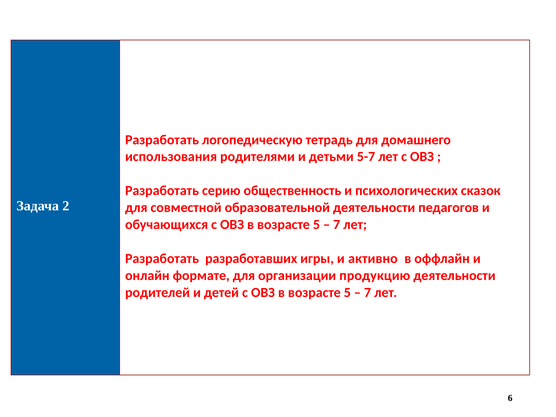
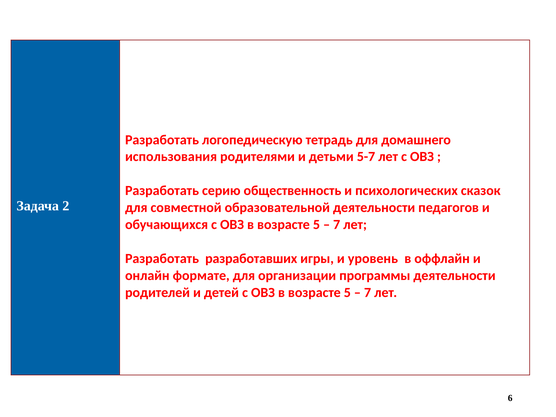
активно: активно -> уровень
продукцию: продукцию -> программы
